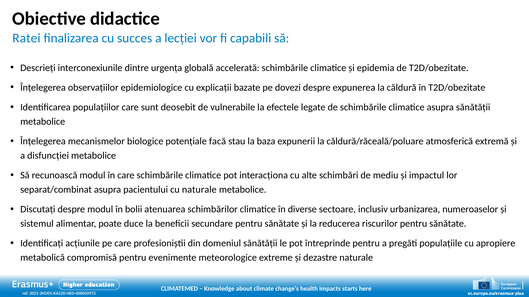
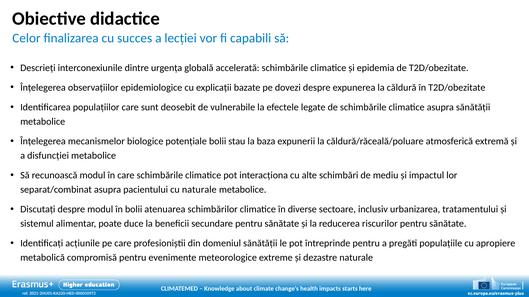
Ratei: Ratei -> Celor
potențiale facă: facă -> bolii
numeroaselor: numeroaselor -> tratamentului
